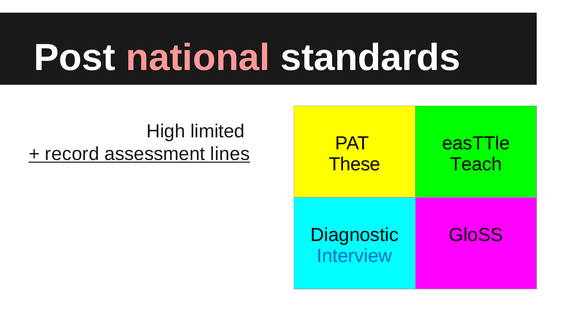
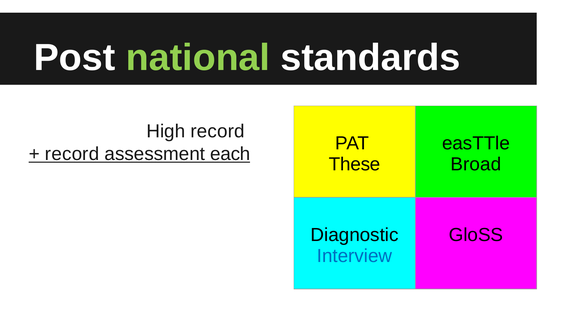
national colour: pink -> light green
High limited: limited -> record
lines: lines -> each
Teach: Teach -> Broad
